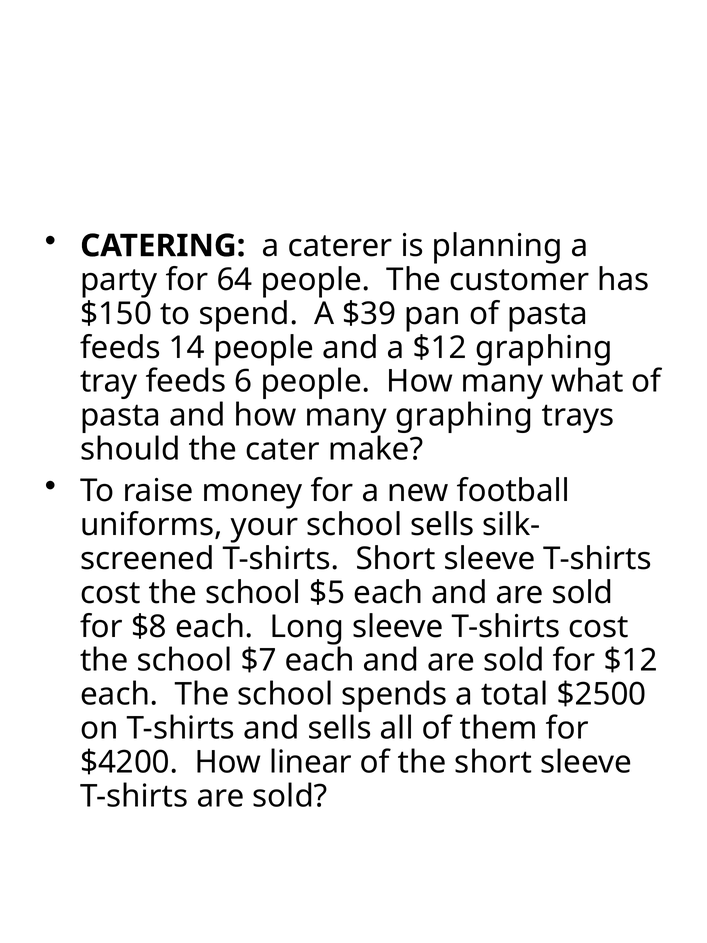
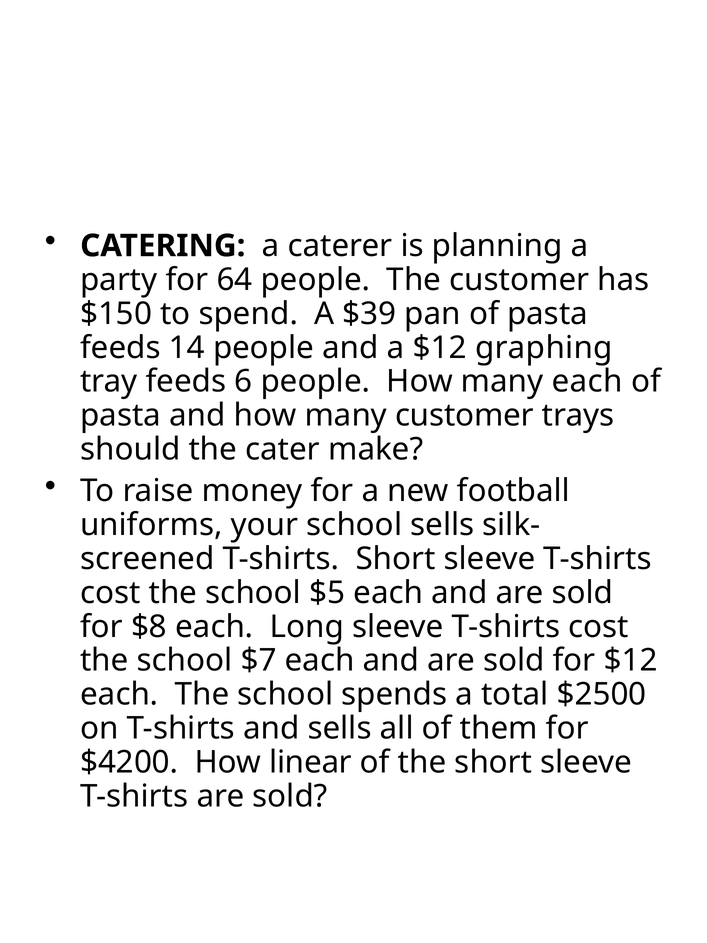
many what: what -> each
many graphing: graphing -> customer
